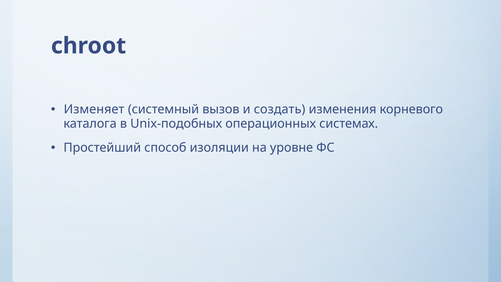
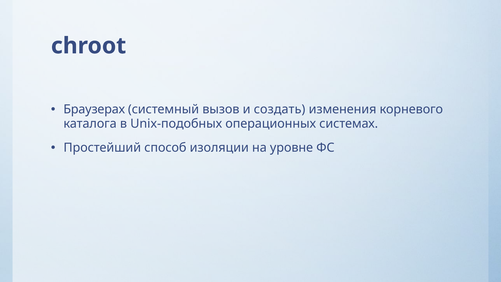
Изменяет: Изменяет -> Браузерах
